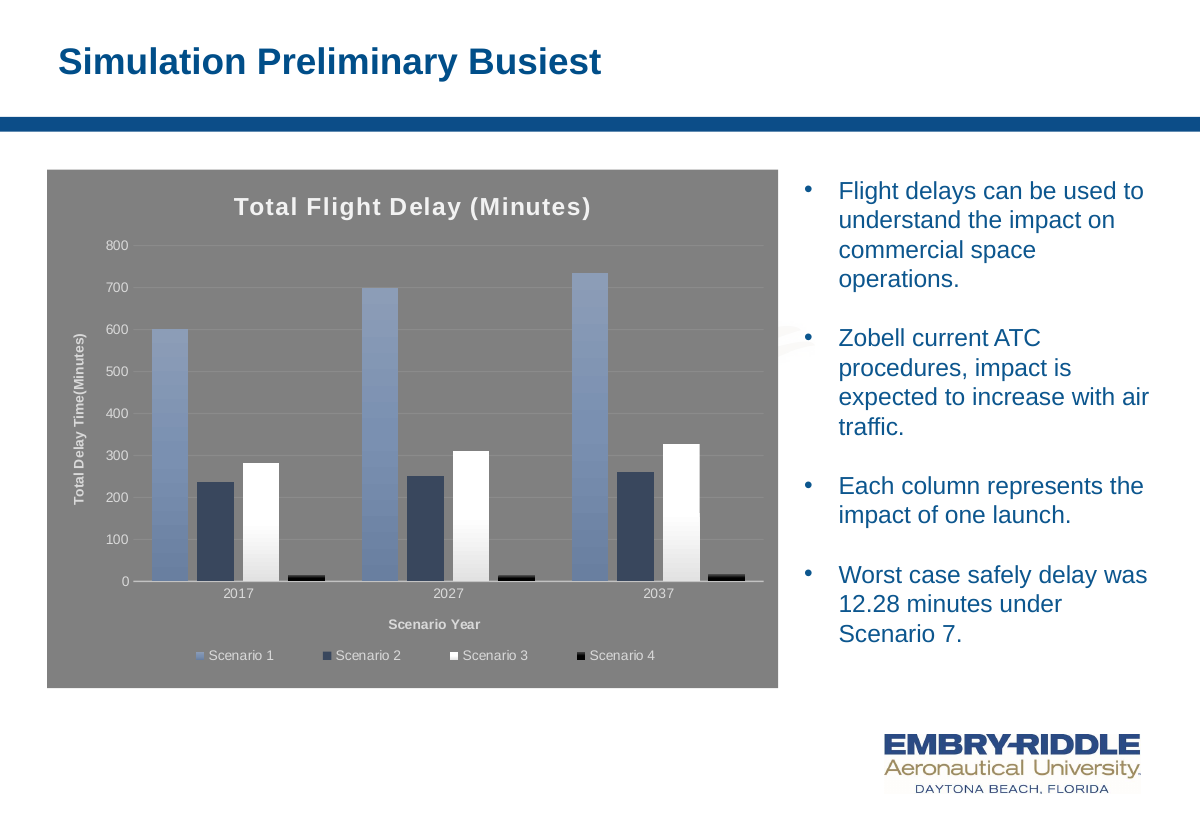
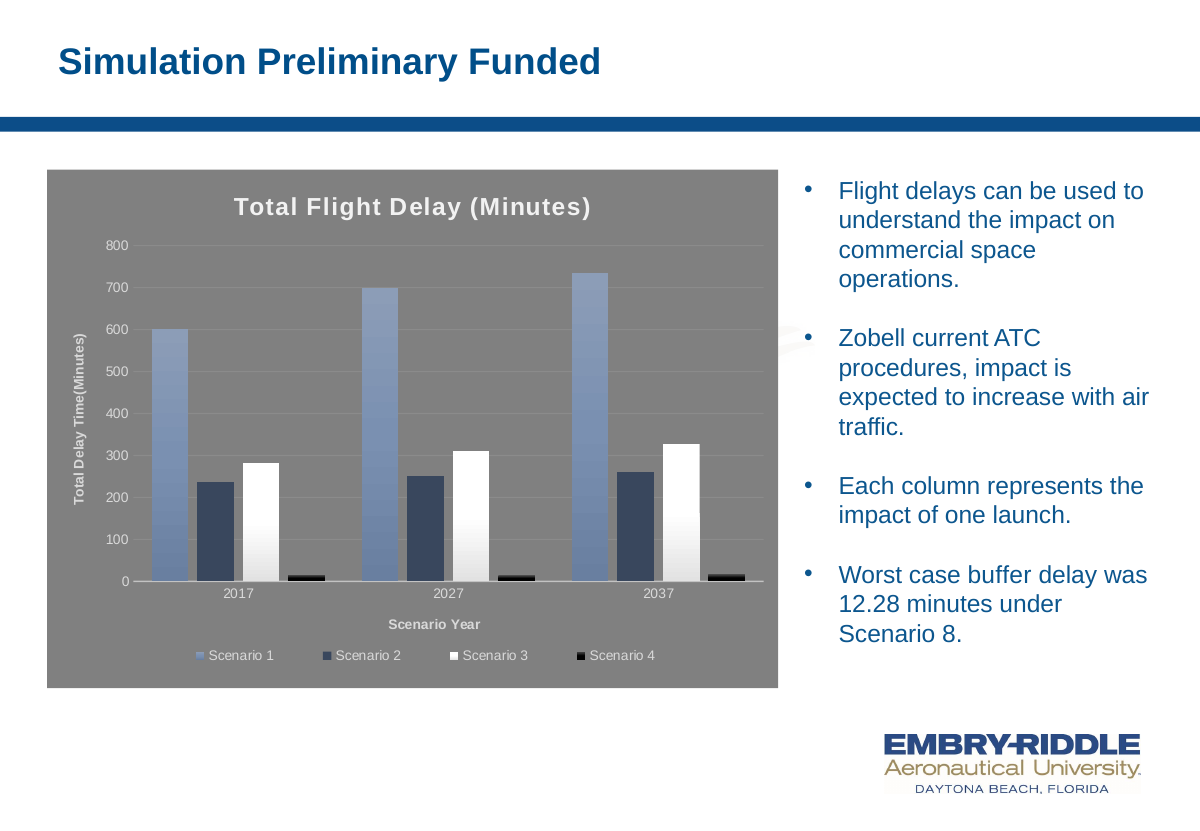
Busiest: Busiest -> Funded
safely: safely -> buffer
7: 7 -> 8
